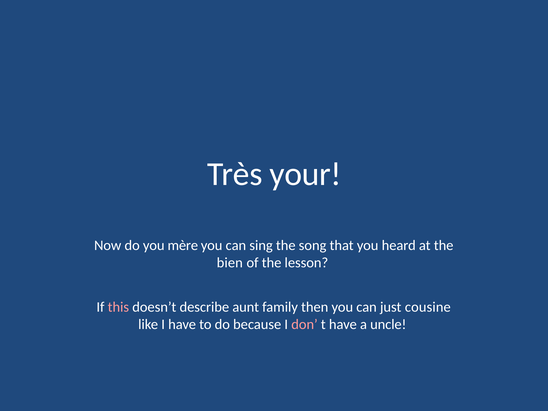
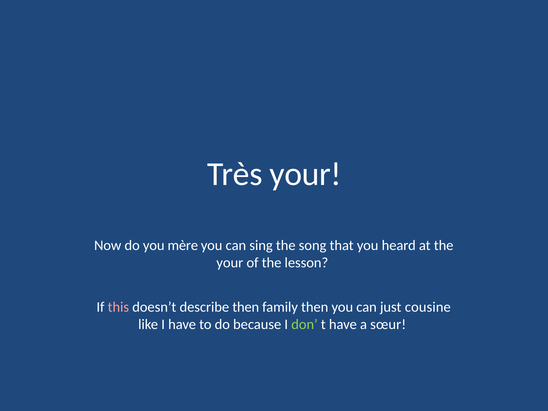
bien at (230, 263): bien -> your
describe aunt: aunt -> then
don colour: pink -> light green
uncle: uncle -> sœur
